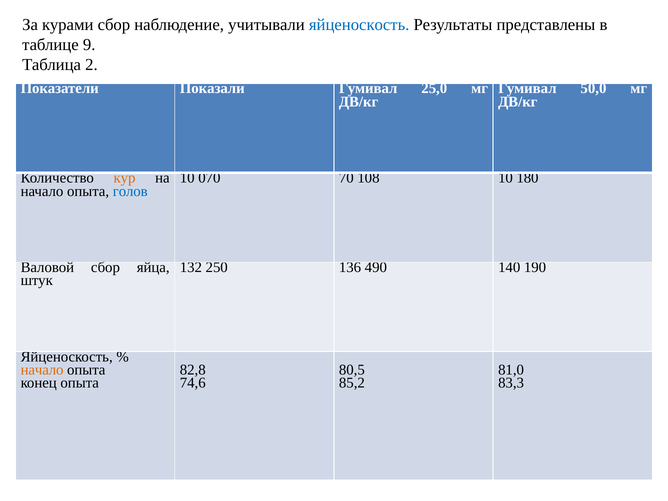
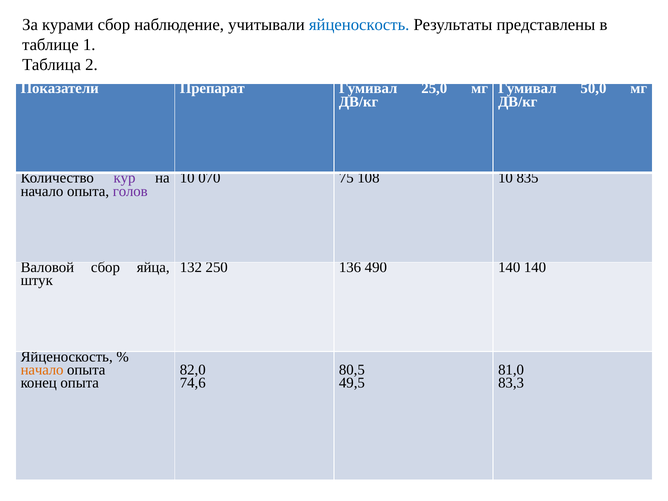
9: 9 -> 1
Показали: Показали -> Препарат
кур colour: orange -> purple
70: 70 -> 75
180: 180 -> 835
голов colour: blue -> purple
140 190: 190 -> 140
82,8: 82,8 -> 82,0
85,2: 85,2 -> 49,5
